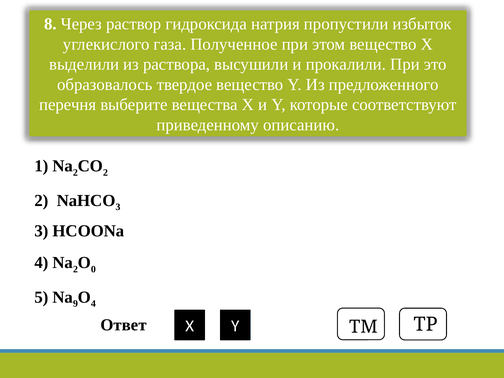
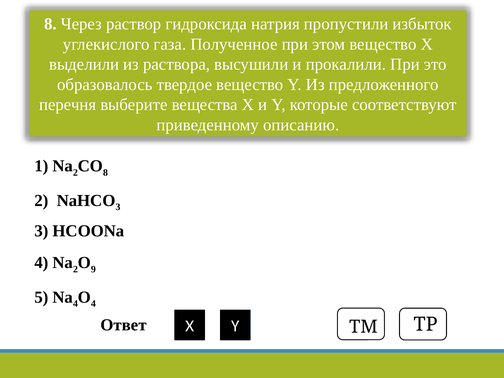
2 at (106, 173): 2 -> 8
0: 0 -> 9
9 at (75, 304): 9 -> 4
